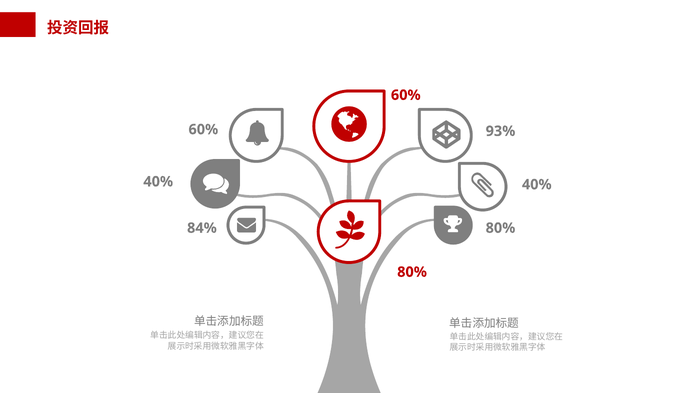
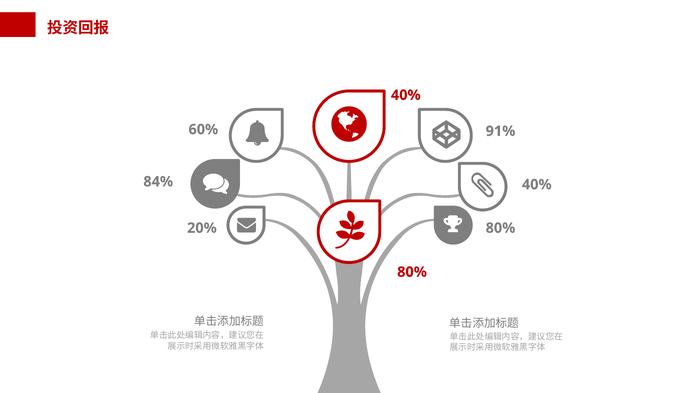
60% at (406, 95): 60% -> 40%
93%: 93% -> 91%
40% at (158, 182): 40% -> 84%
84%: 84% -> 20%
